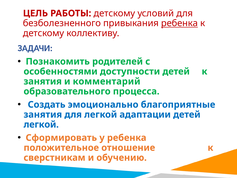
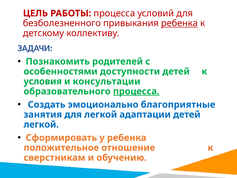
РАБОТЫ детскому: детскому -> процесса
занятия at (43, 81): занятия -> условия
комментарий: комментарий -> консультации
процесса at (136, 91) underline: none -> present
